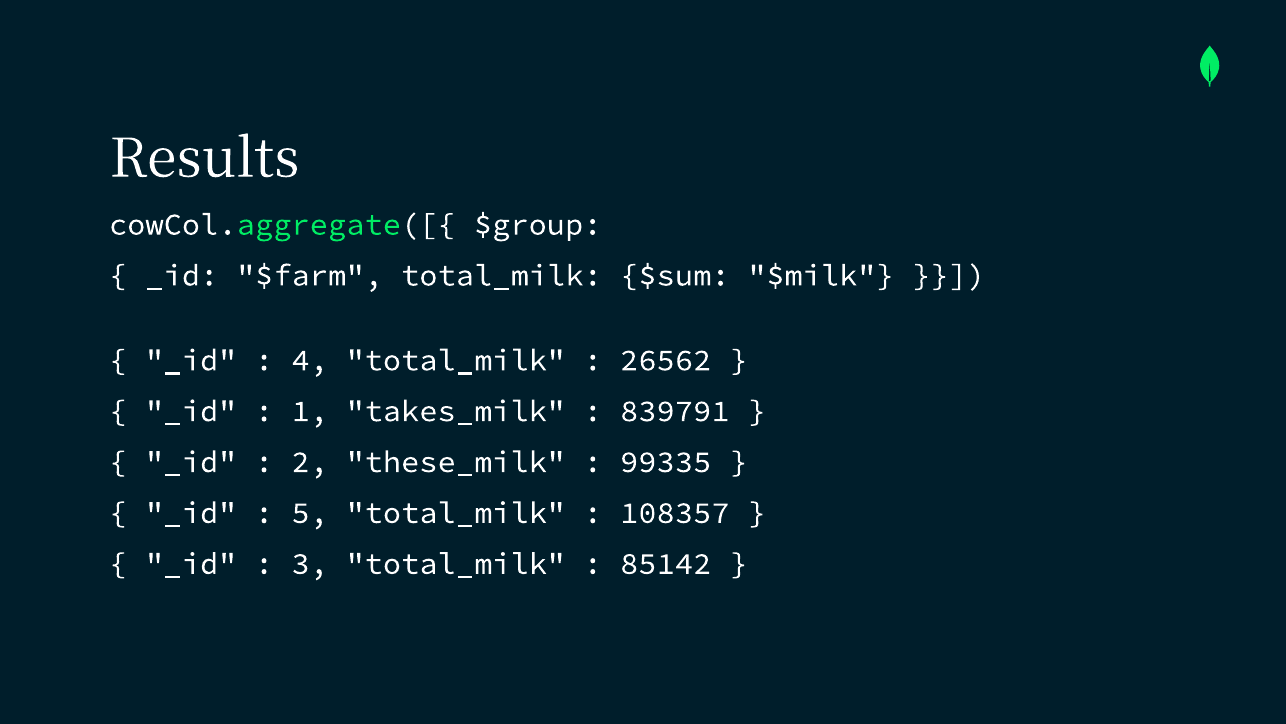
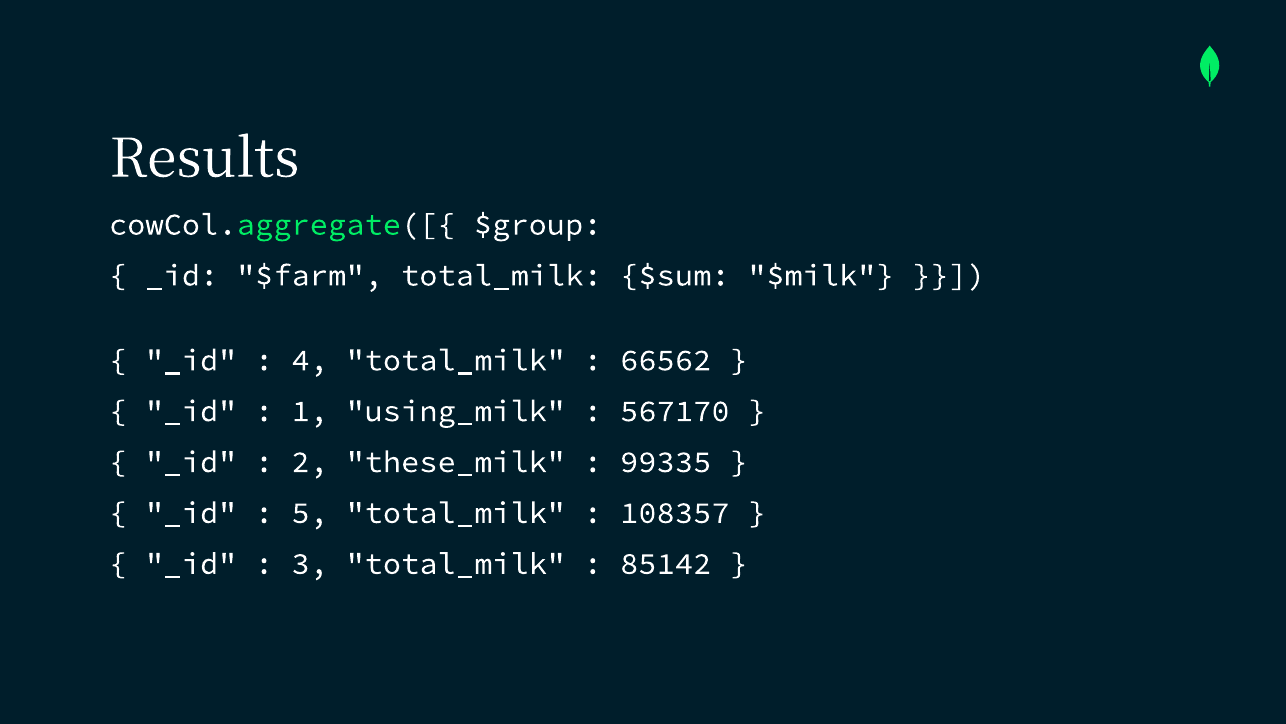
26562: 26562 -> 66562
takes_milk: takes_milk -> using_milk
839791: 839791 -> 567170
